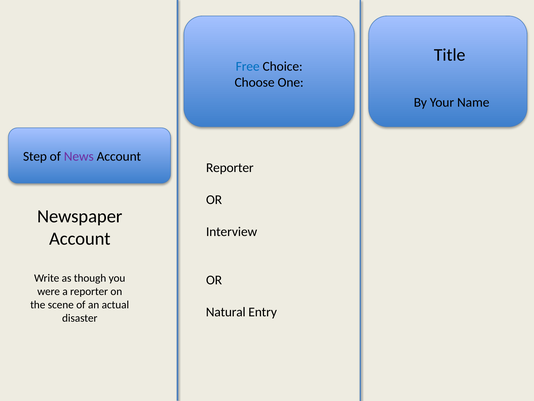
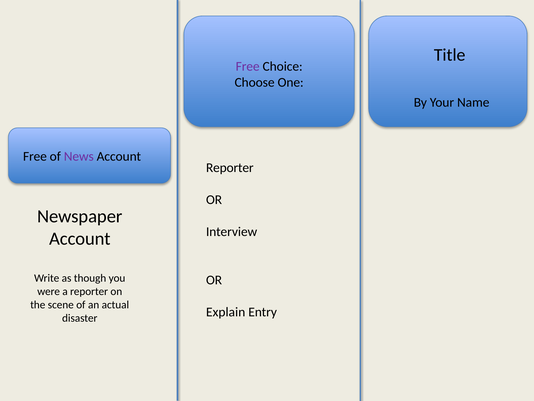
Free at (248, 66) colour: blue -> purple
Step at (35, 156): Step -> Free
Natural: Natural -> Explain
